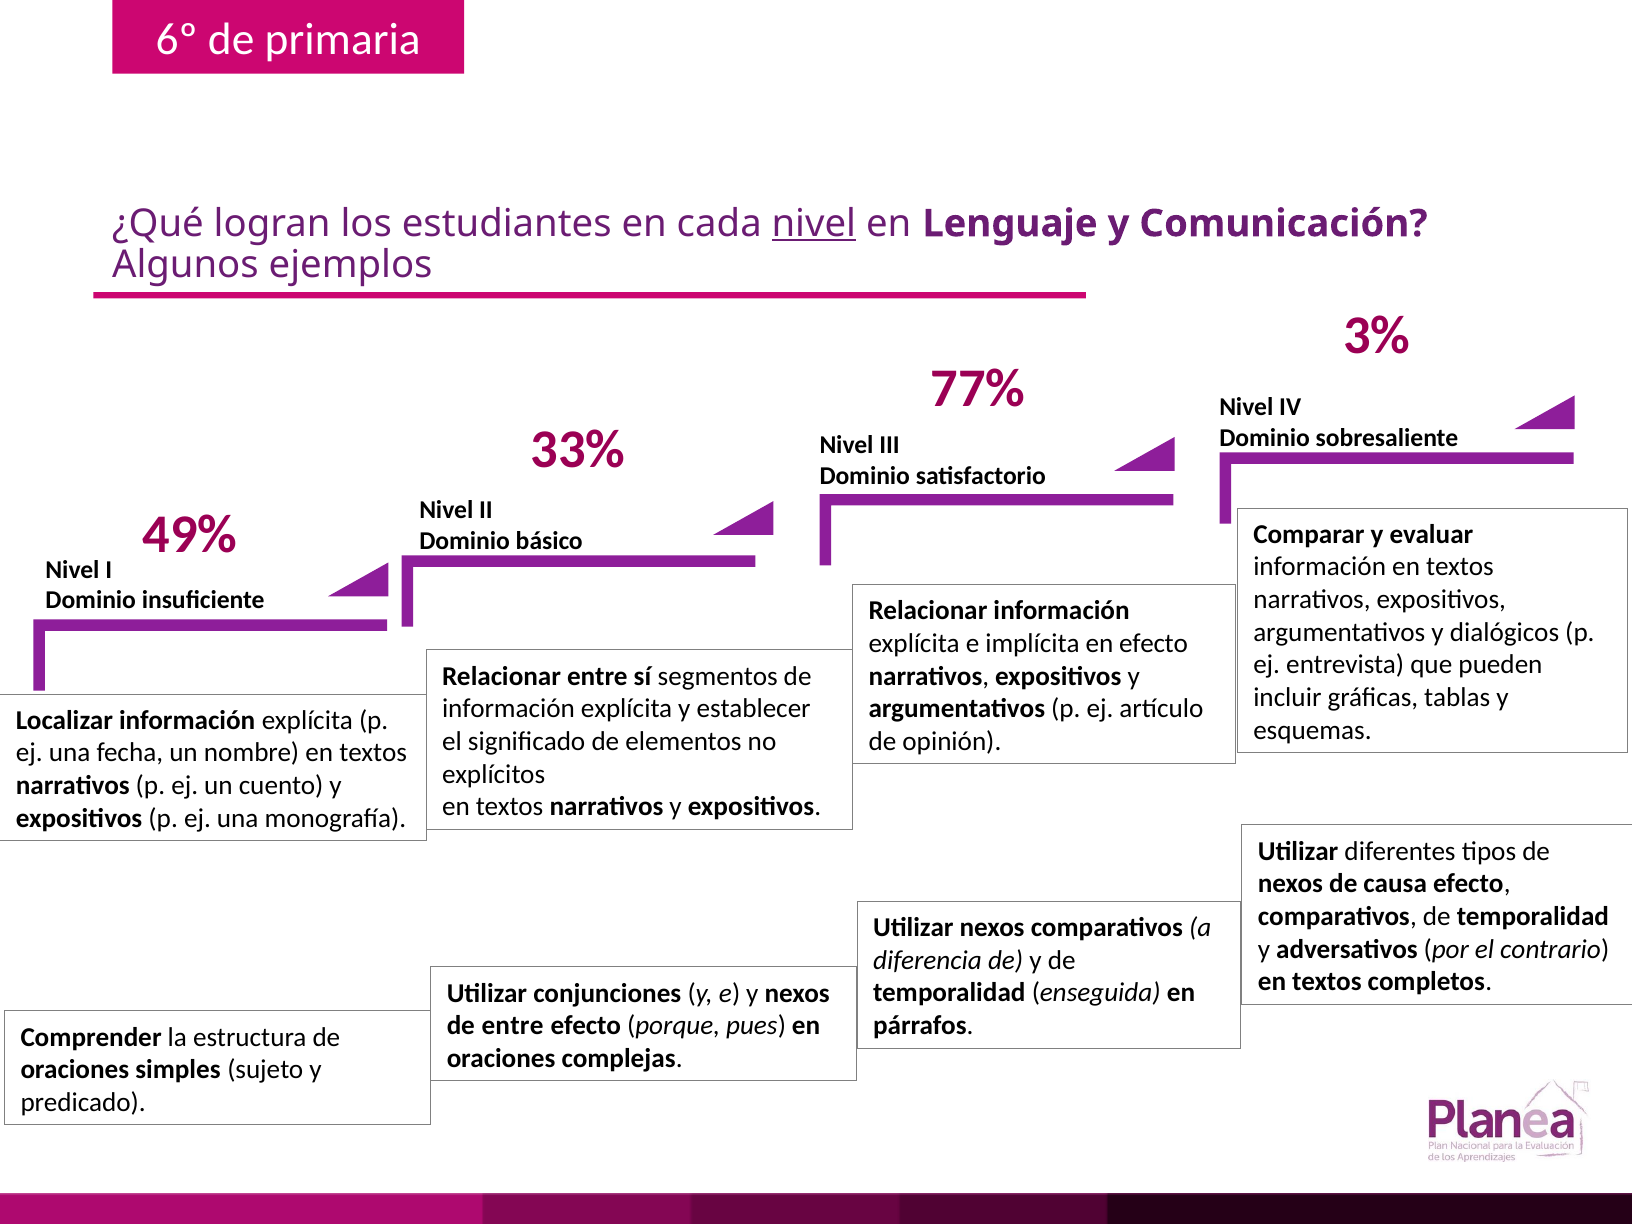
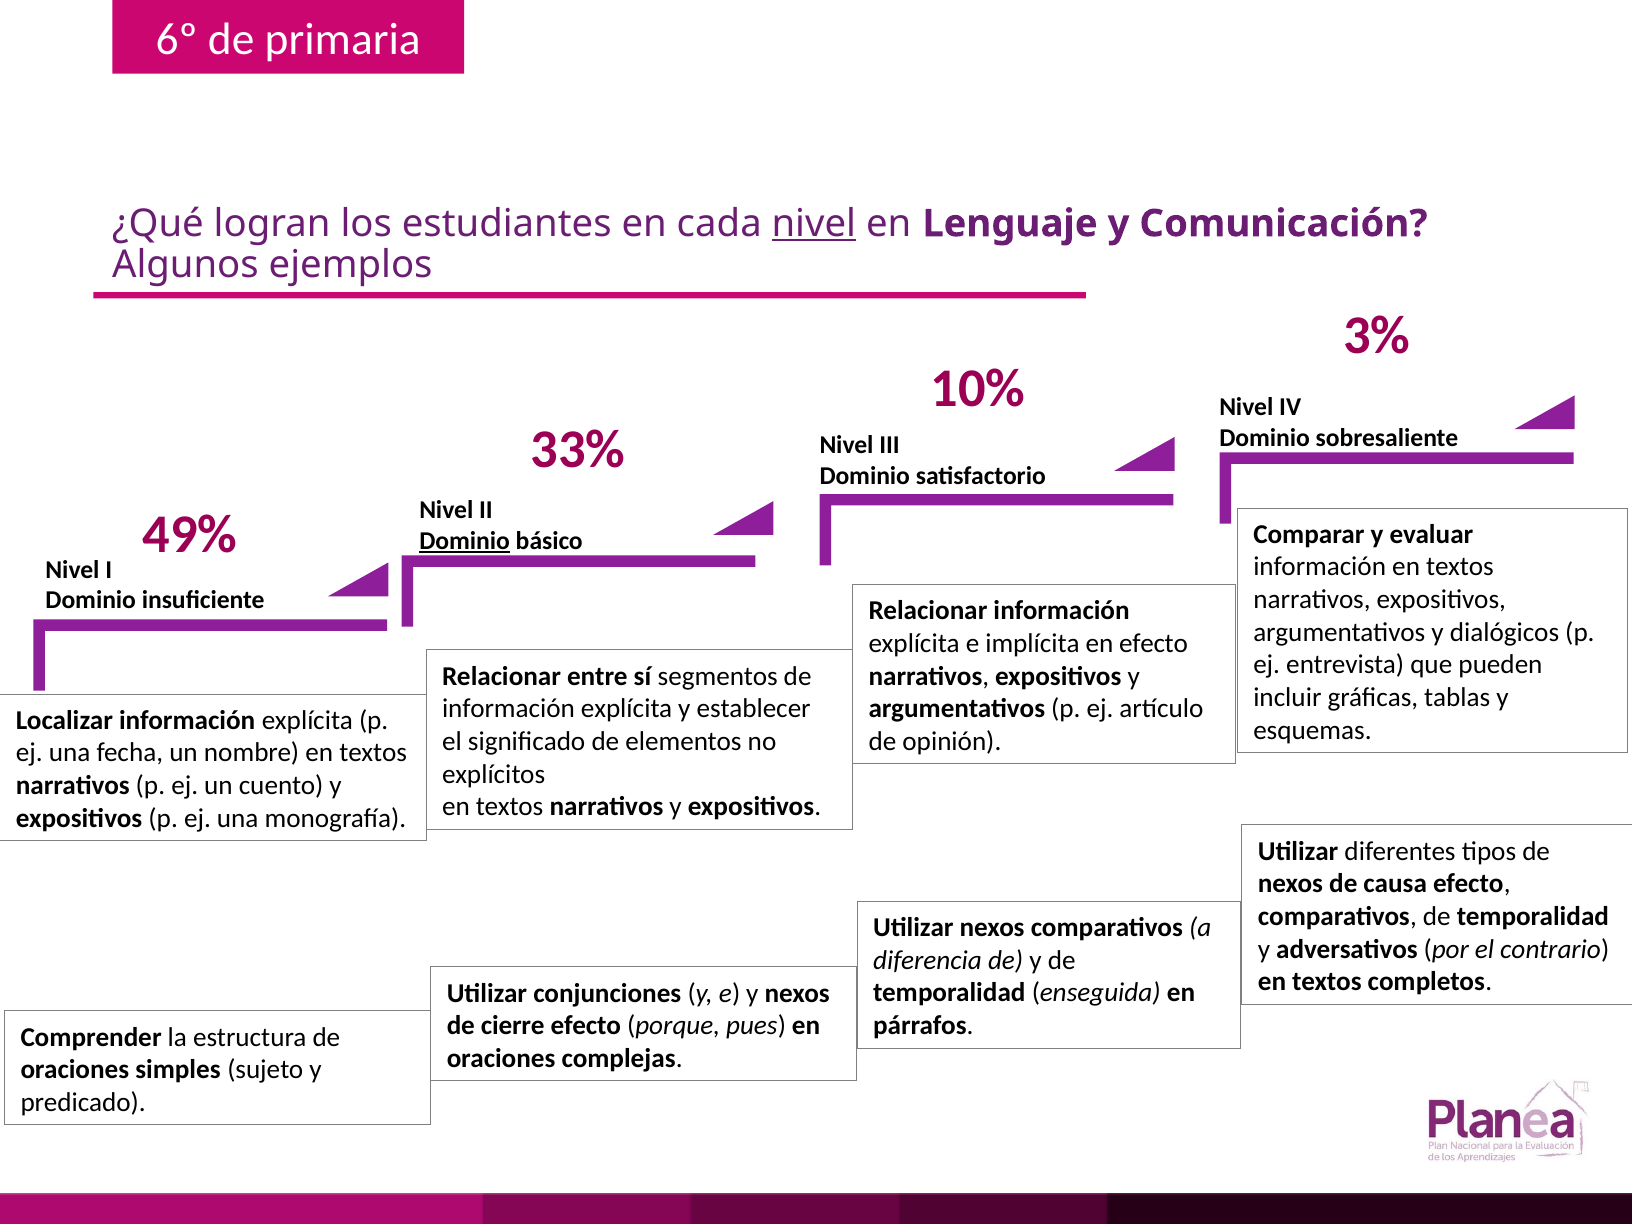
77%: 77% -> 10%
Dominio at (465, 541) underline: none -> present
de entre: entre -> cierre
